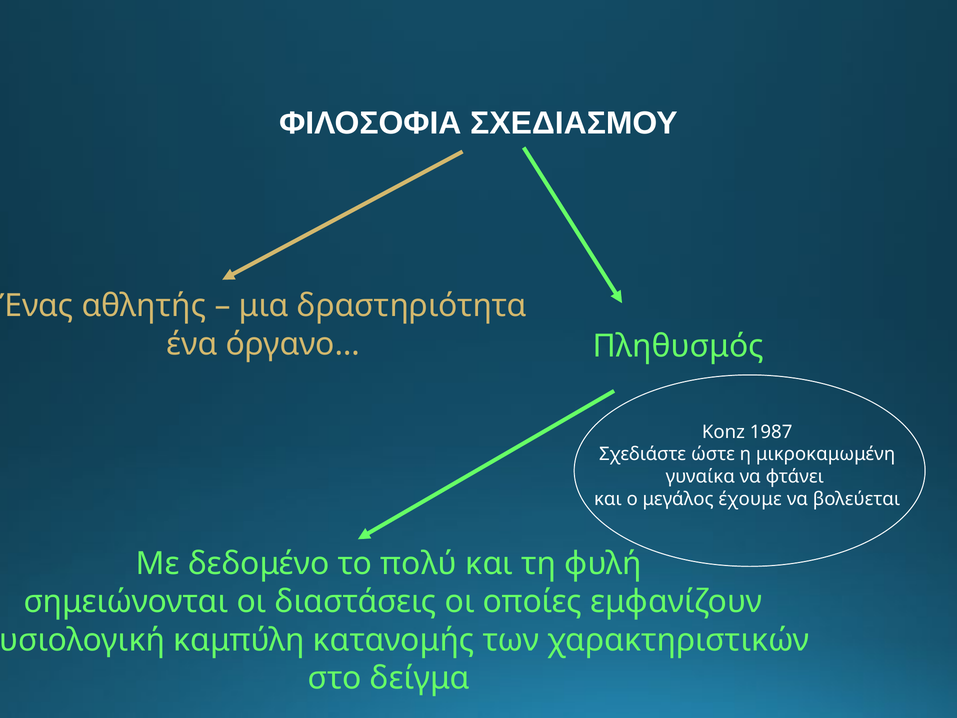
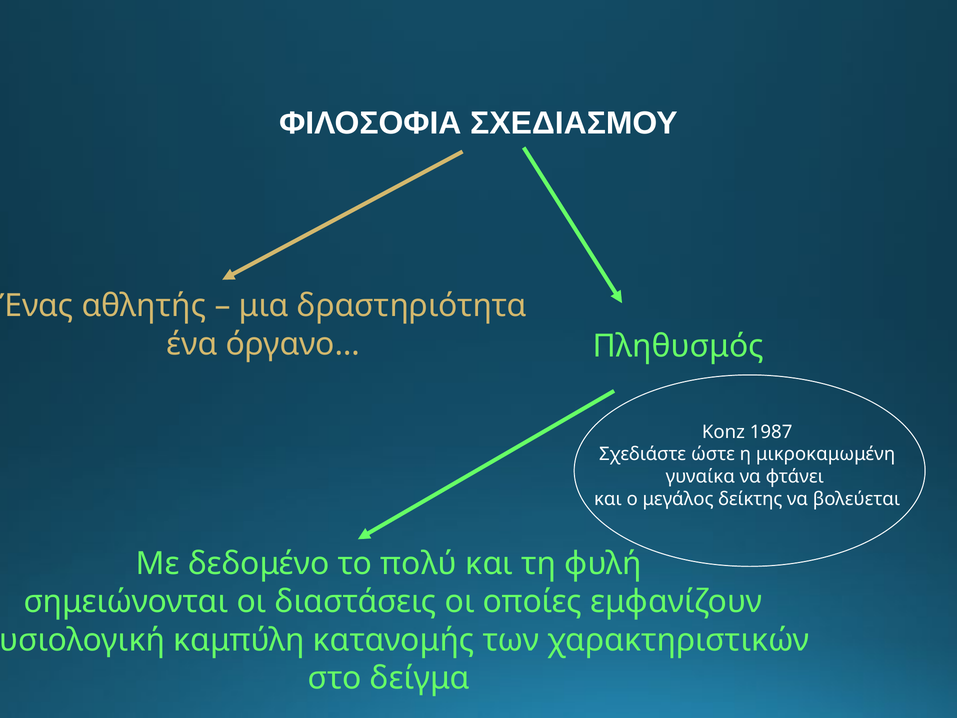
έχουμε: έχουμε -> δείκτης
